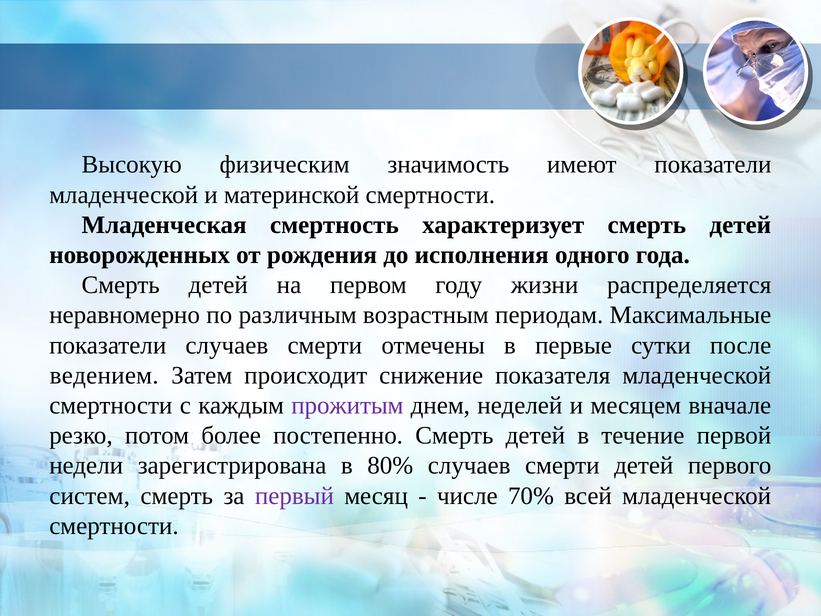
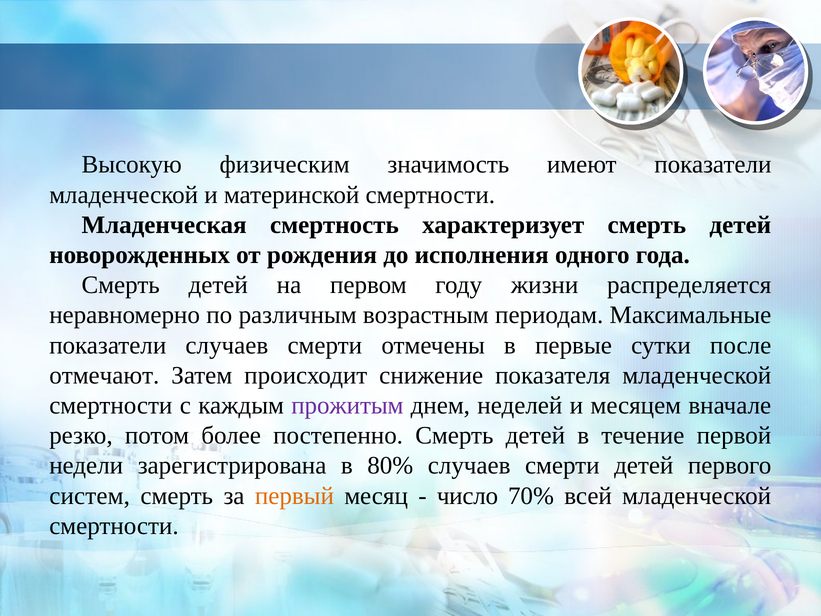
ведением: ведением -> отмечают
первый colour: purple -> orange
числе: числе -> число
